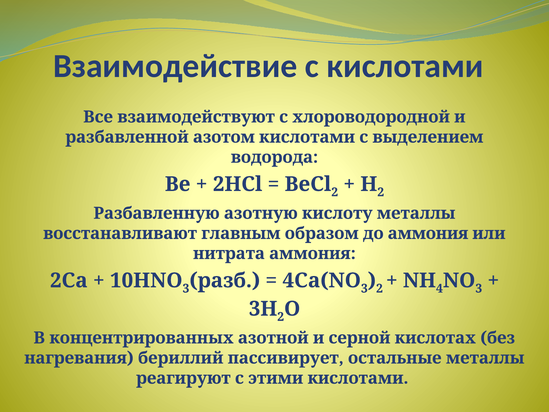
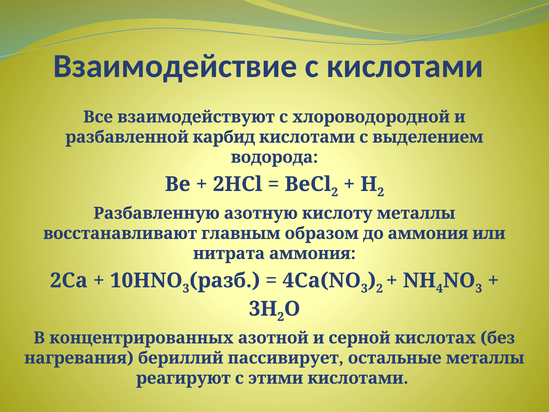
азотом: азотом -> карбид
